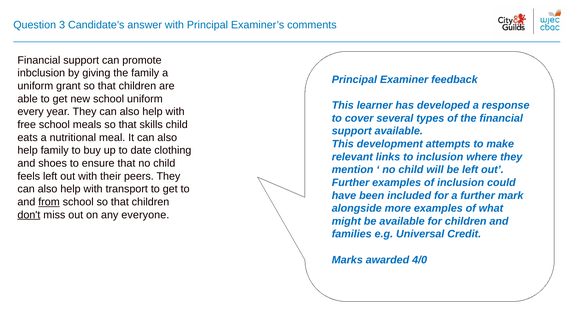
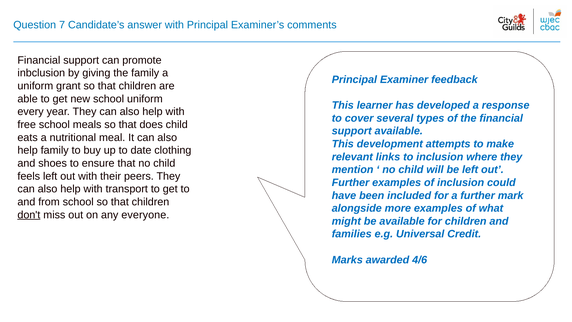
3: 3 -> 7
skills: skills -> does
from underline: present -> none
4/0: 4/0 -> 4/6
